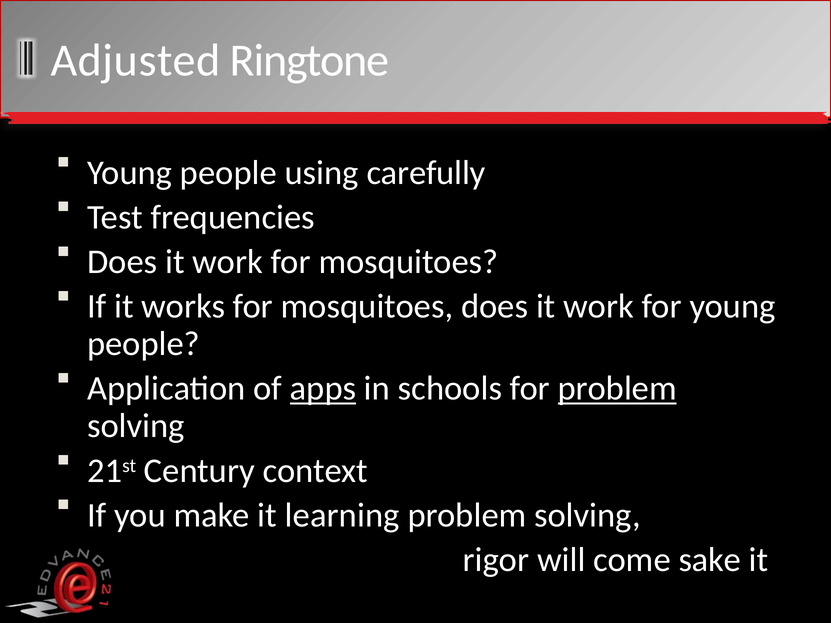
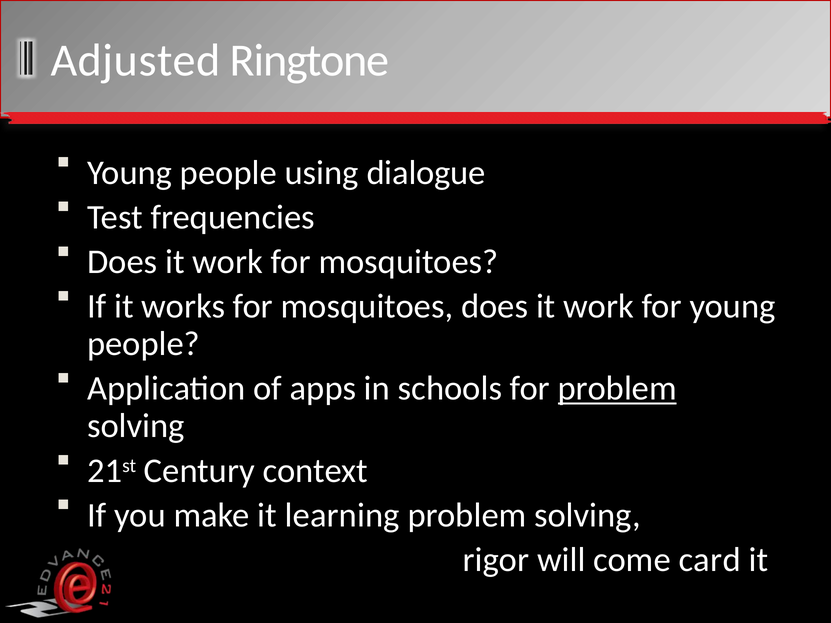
carefully: carefully -> dialogue
apps underline: present -> none
sake: sake -> card
